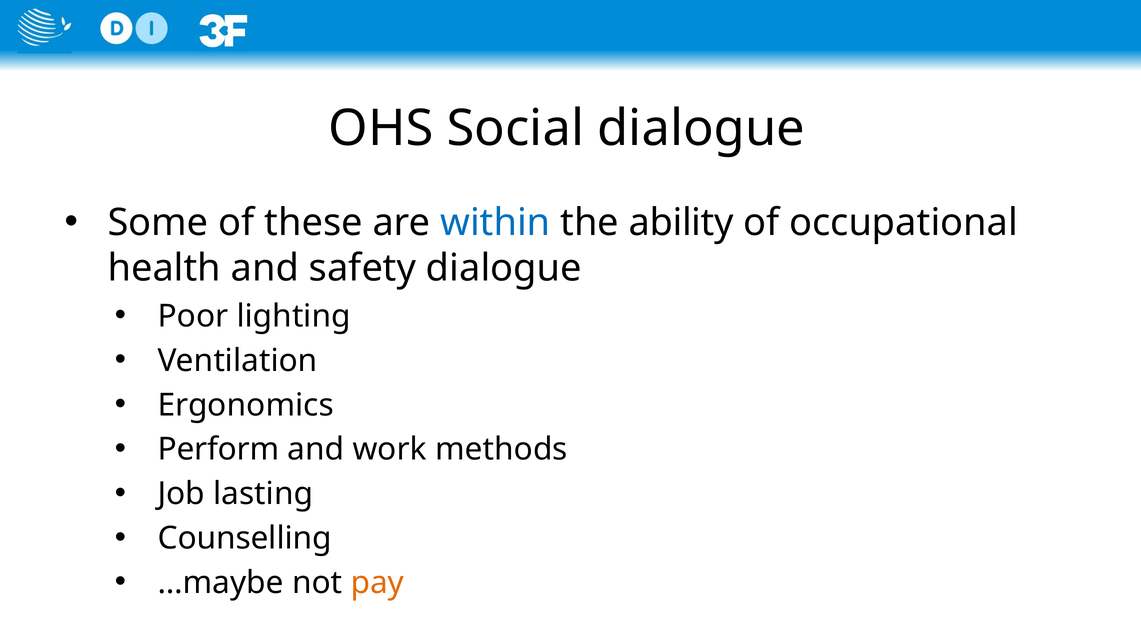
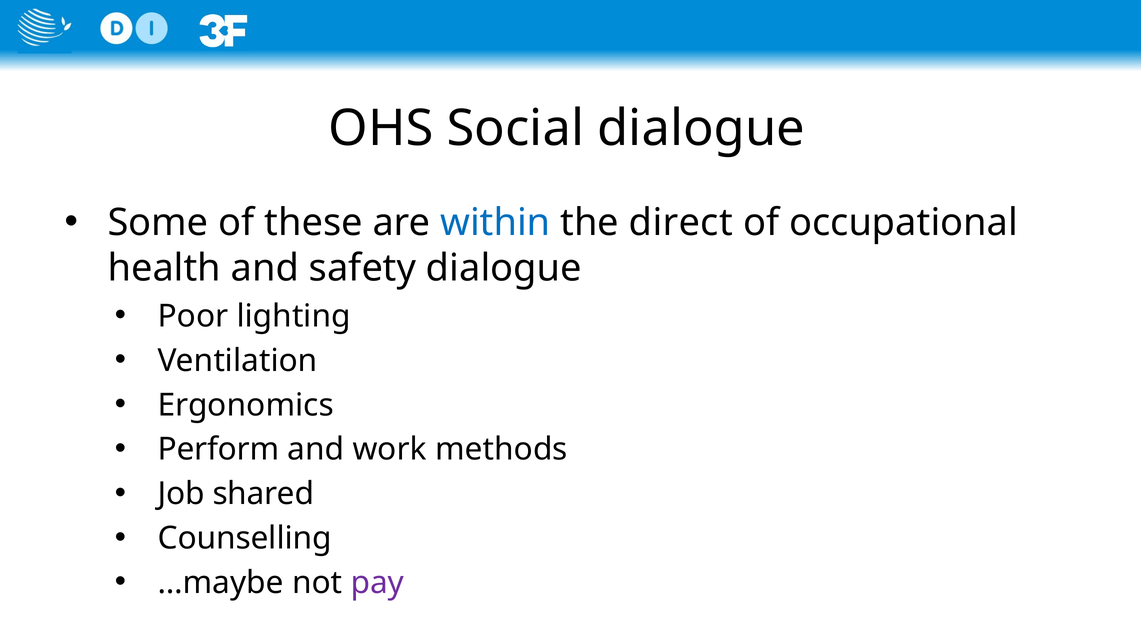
ability: ability -> direct
lasting: lasting -> shared
pay colour: orange -> purple
